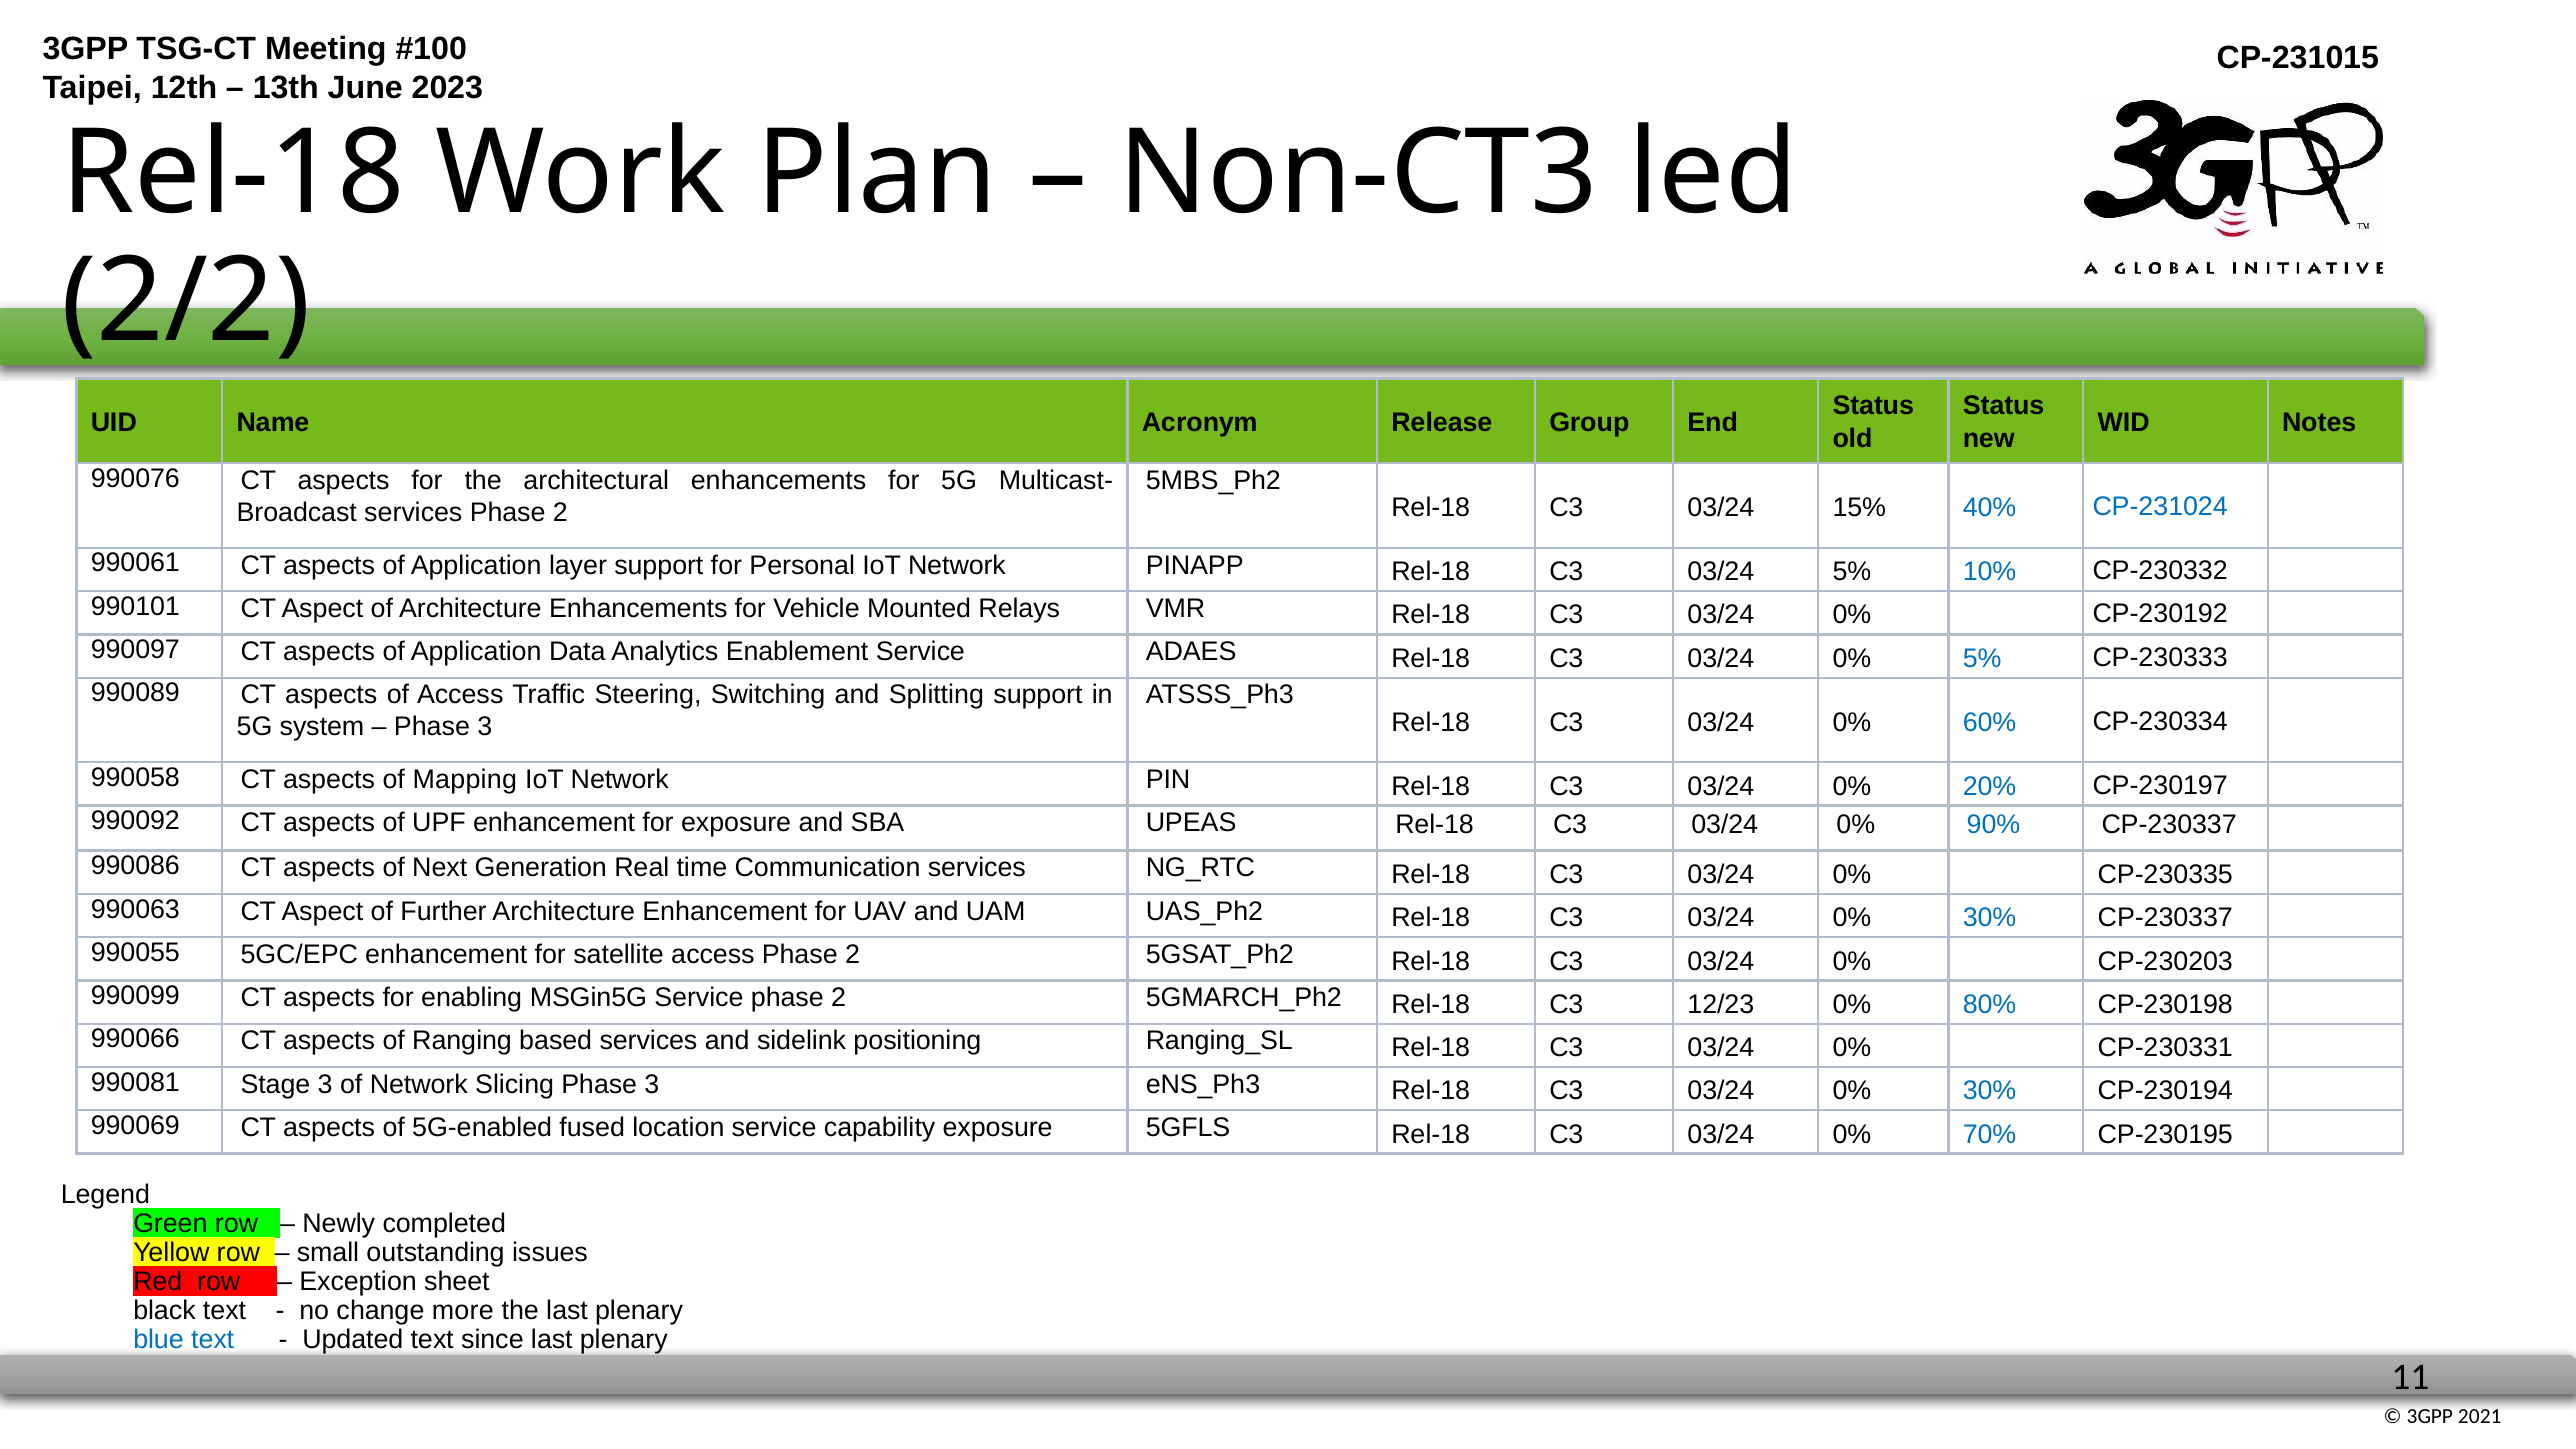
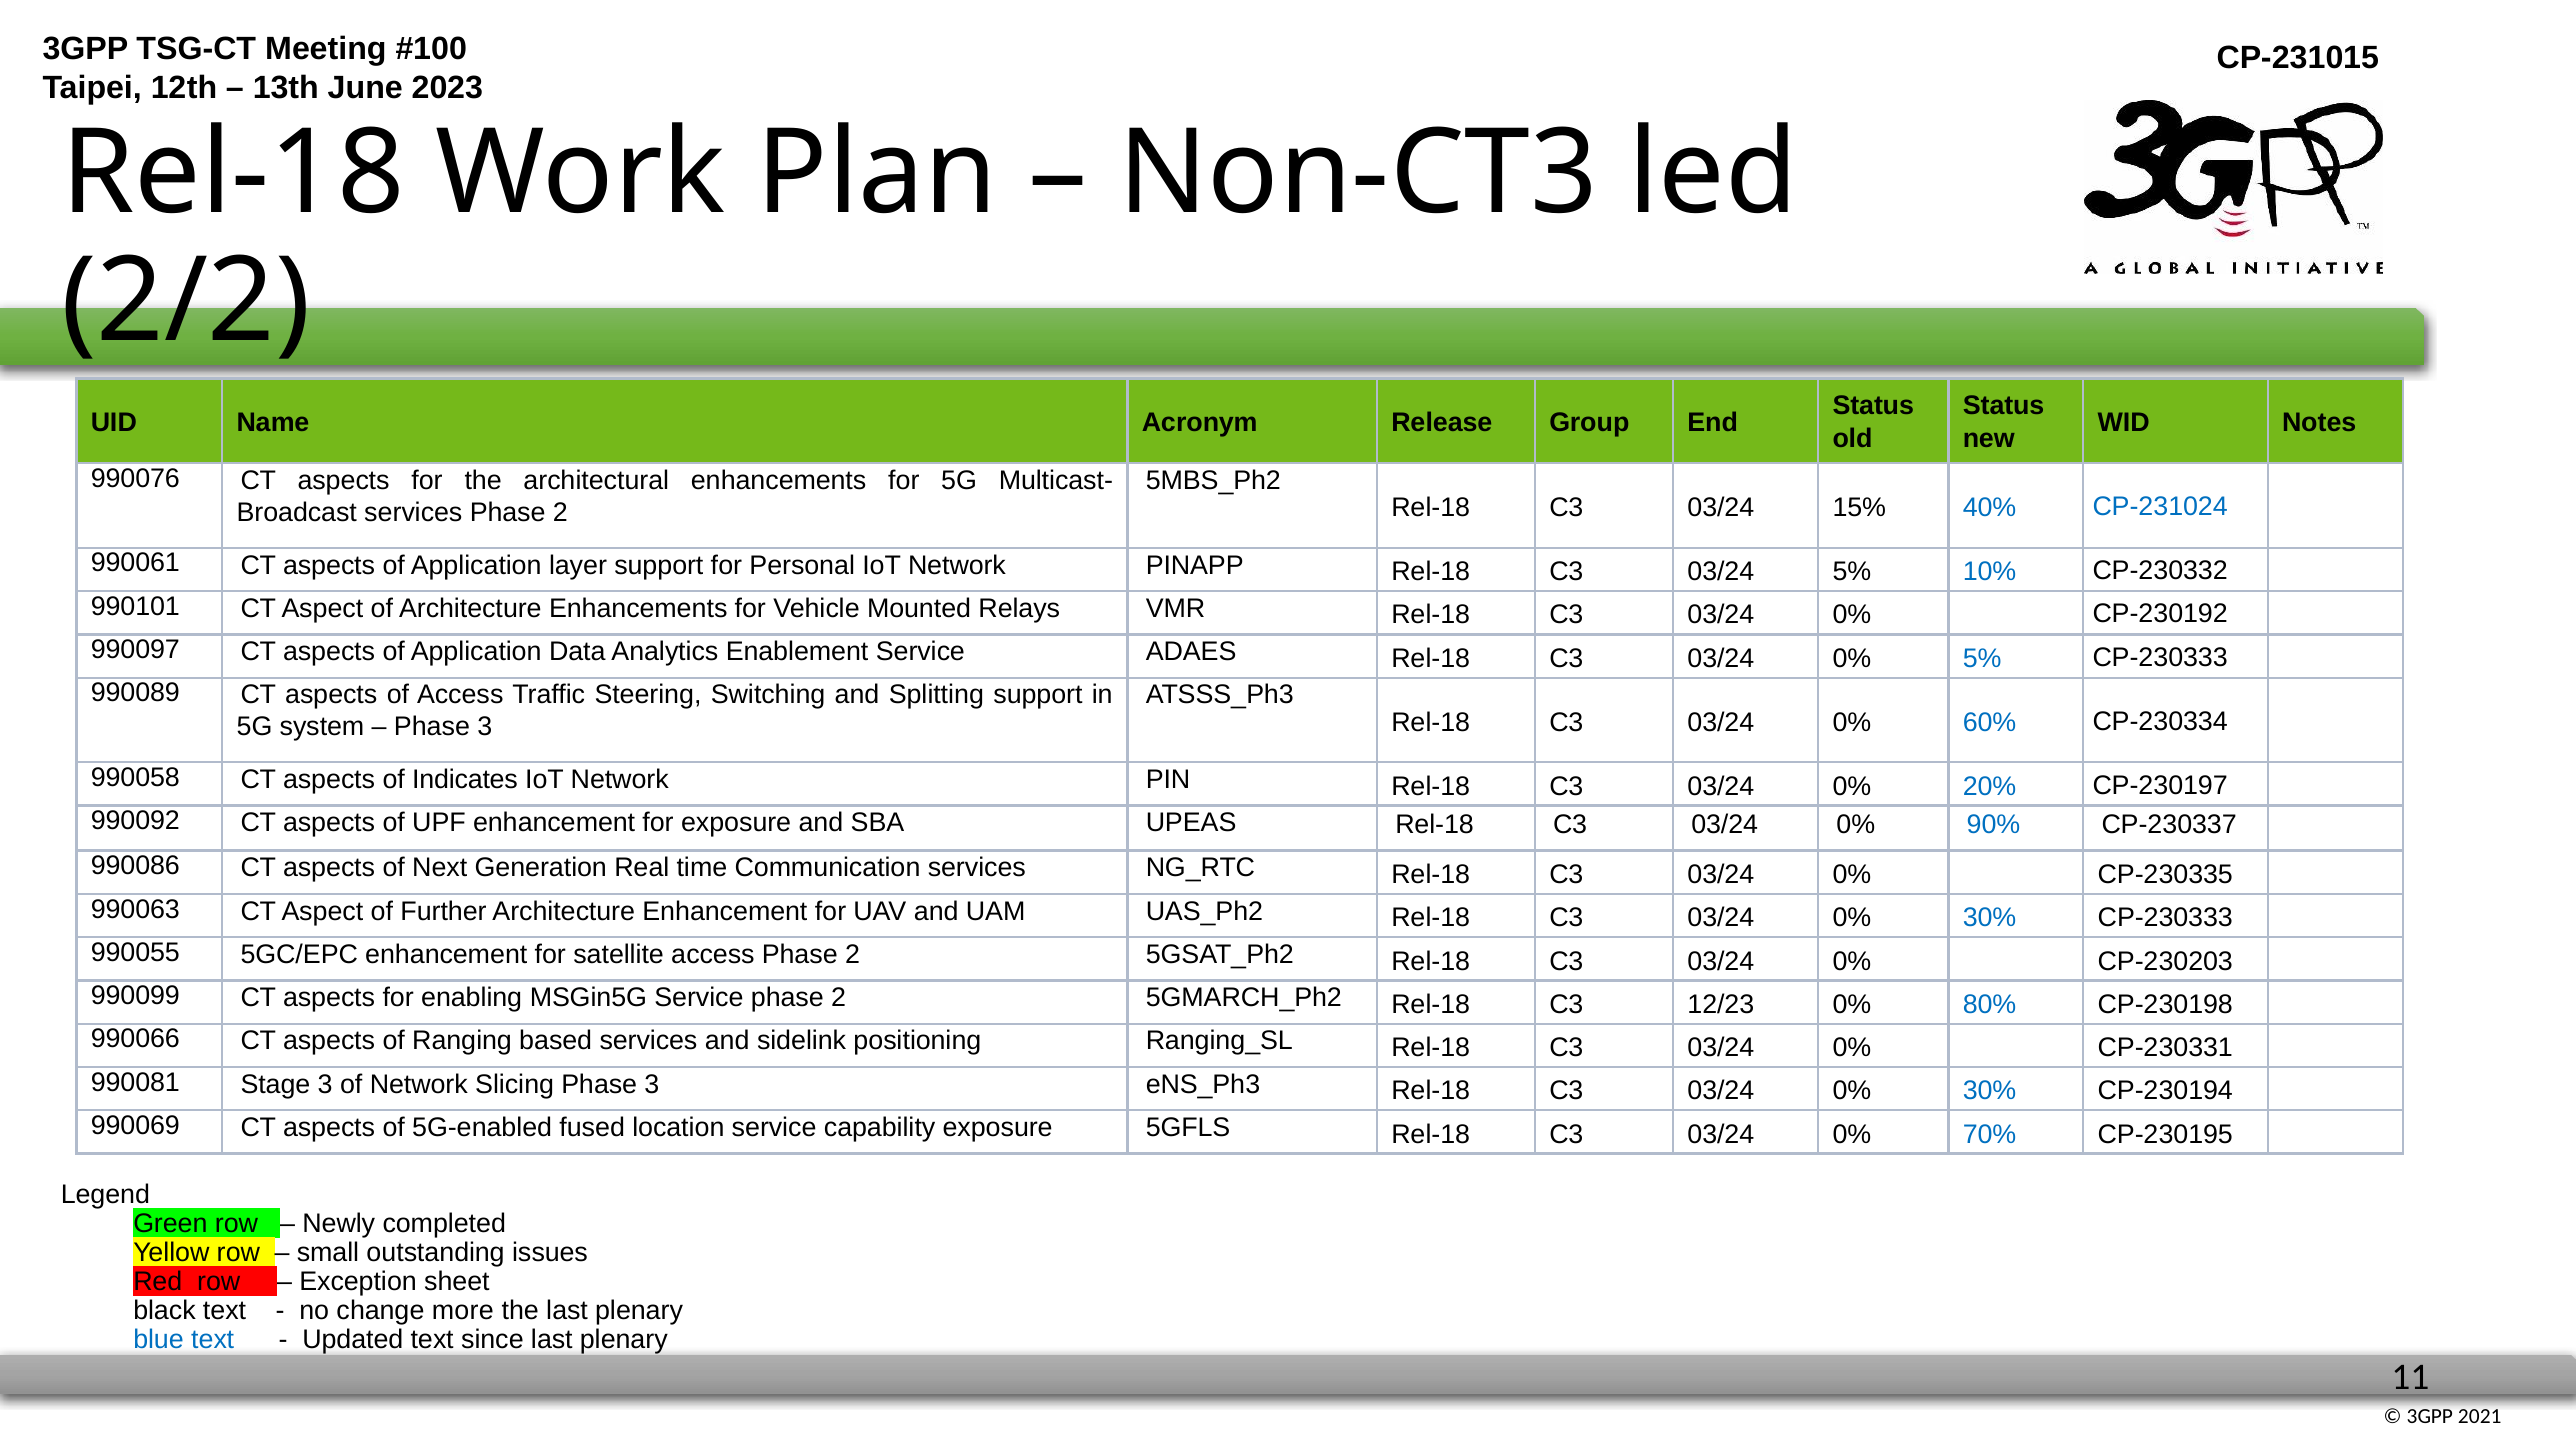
Mapping: Mapping -> Indicates
30% CP-230337: CP-230337 -> CP-230333
